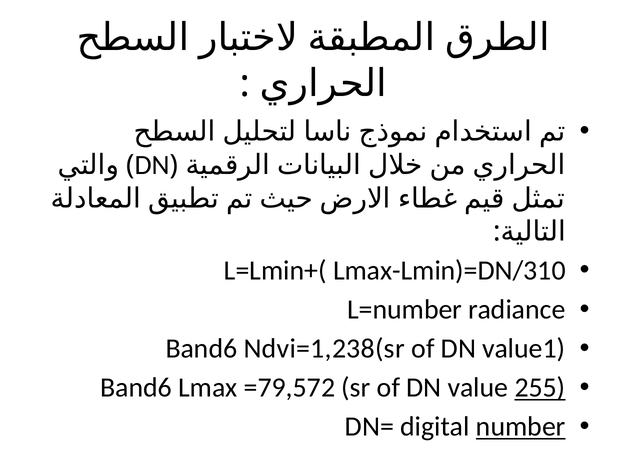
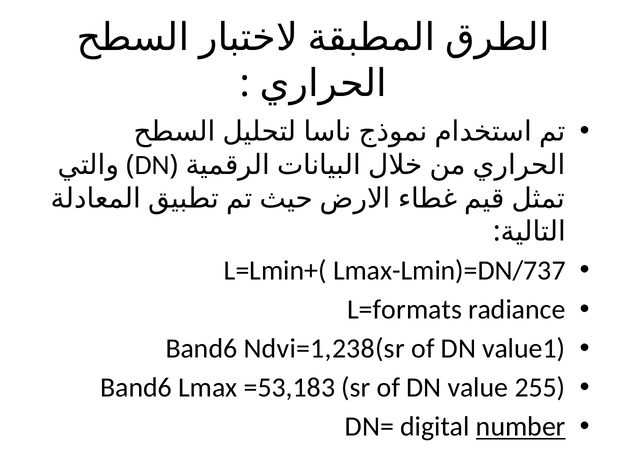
Lmax-Lmin)=DN/310: Lmax-Lmin)=DN/310 -> Lmax-Lmin)=DN/737
L=number: L=number -> L=formats
=79,572: =79,572 -> =53,183
255 underline: present -> none
